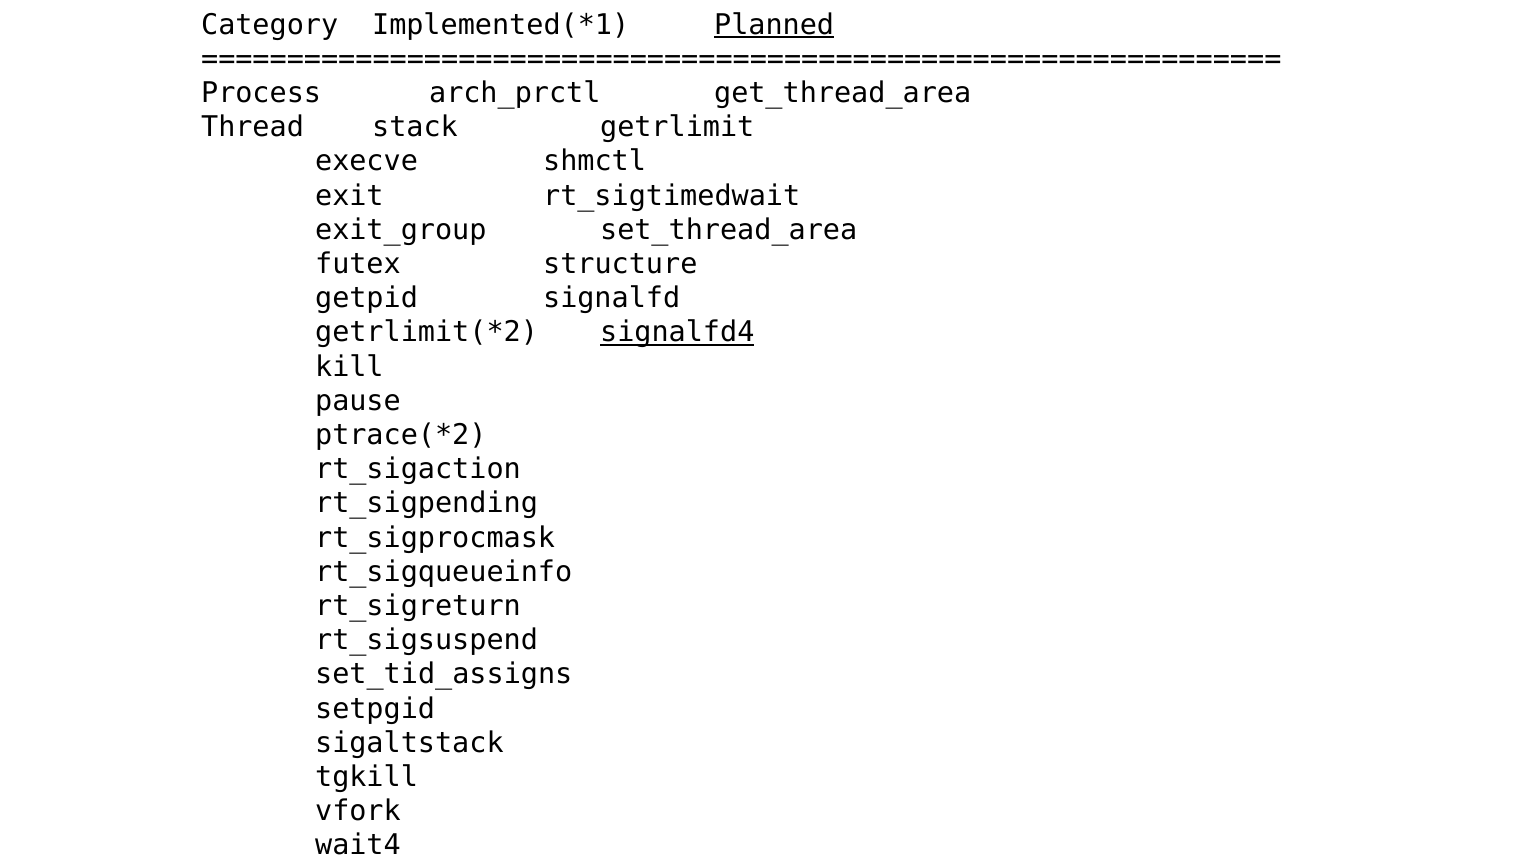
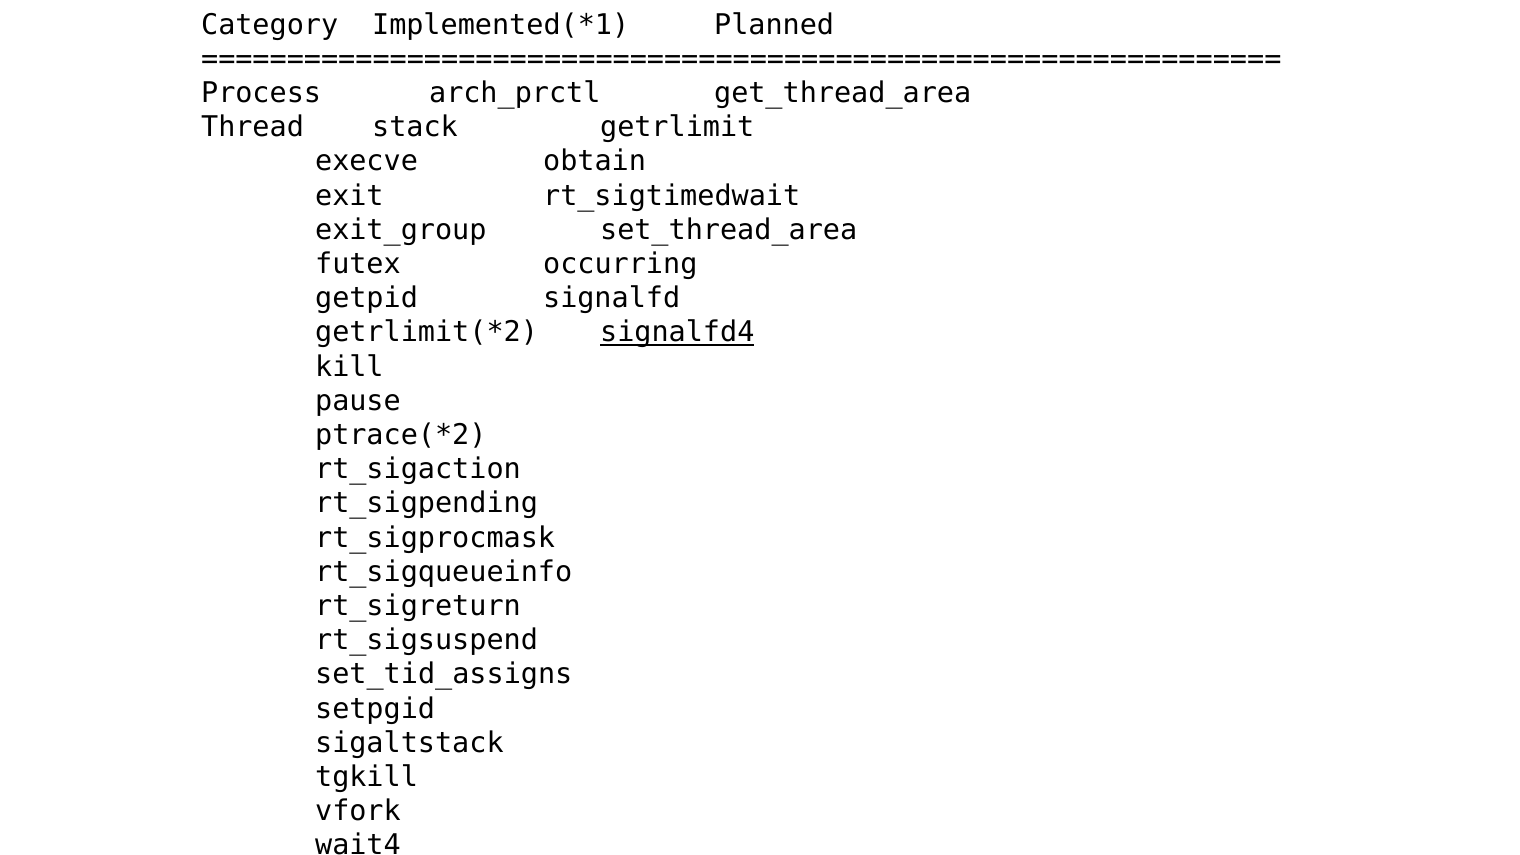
Planned underline: present -> none
execve shmctl: shmctl -> obtain
structure: structure -> occurring
